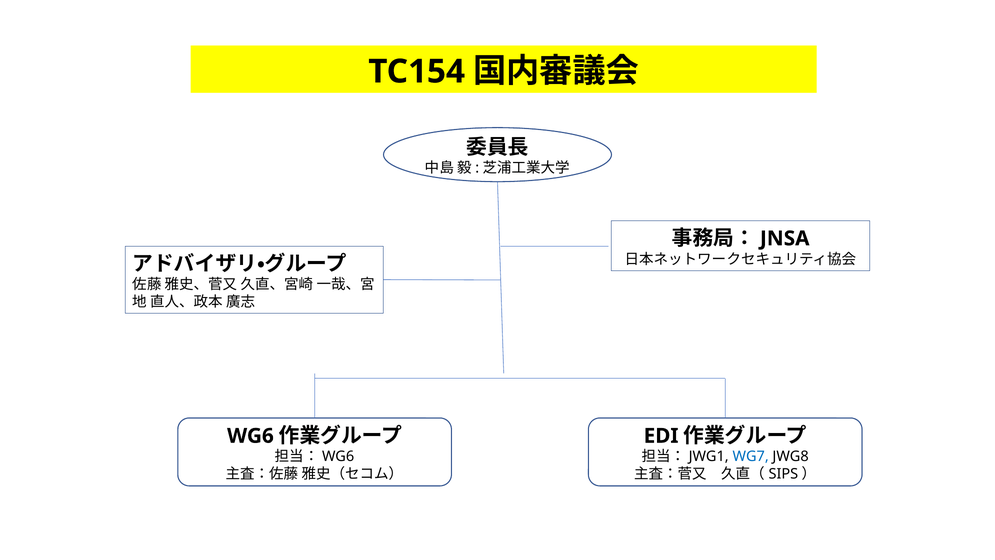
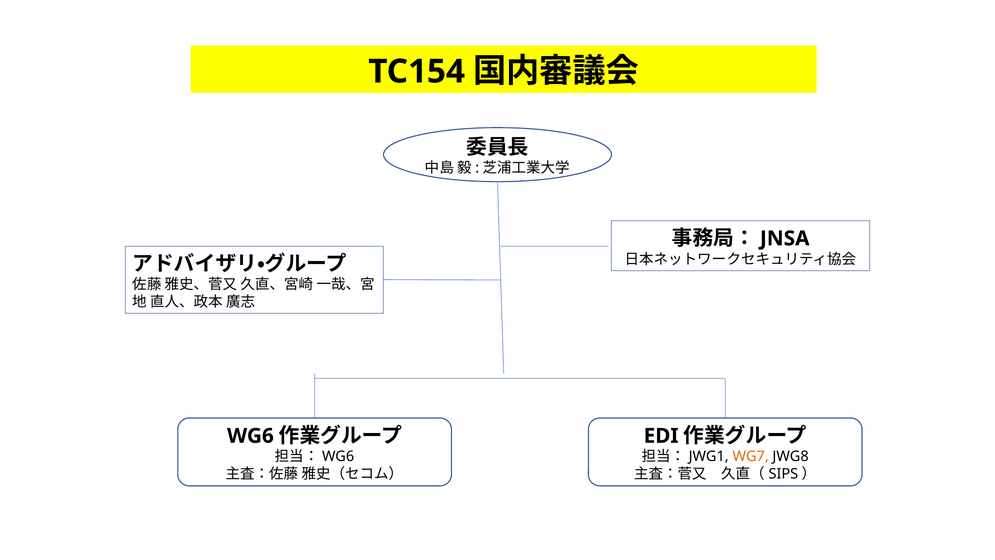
WG7 colour: blue -> orange
